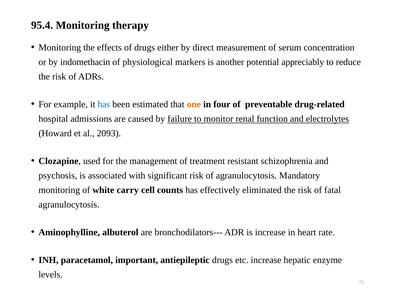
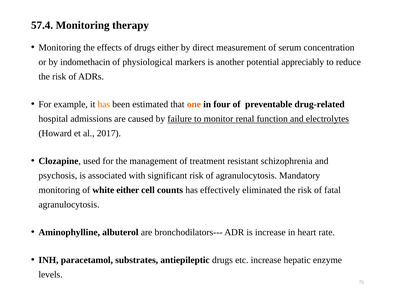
95.4: 95.4 -> 57.4
has at (104, 104) colour: blue -> orange
2093: 2093 -> 2017
white carry: carry -> either
important: important -> substrates
